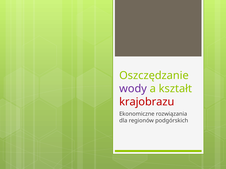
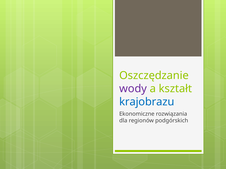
krajobrazu colour: red -> blue
